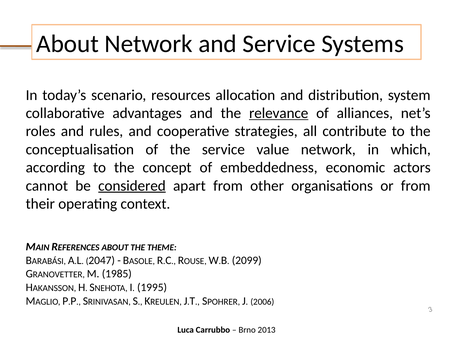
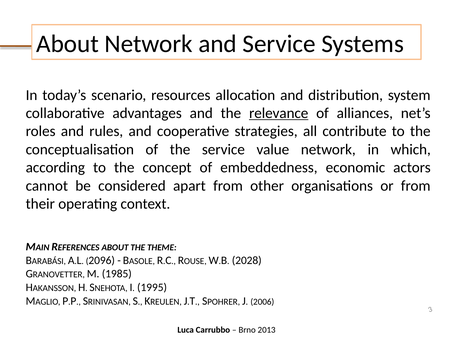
considered underline: present -> none
2047: 2047 -> 2096
2099: 2099 -> 2028
